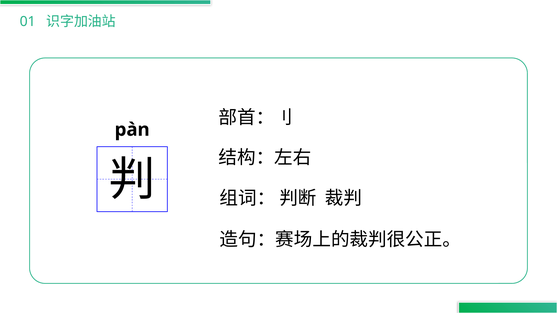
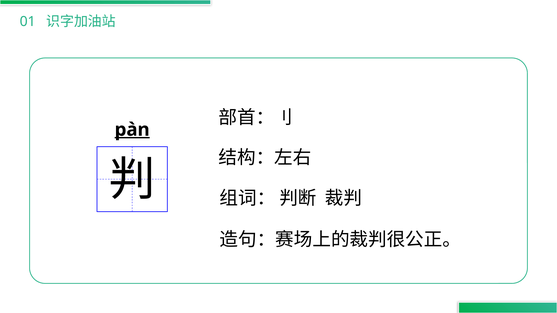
pàn underline: none -> present
